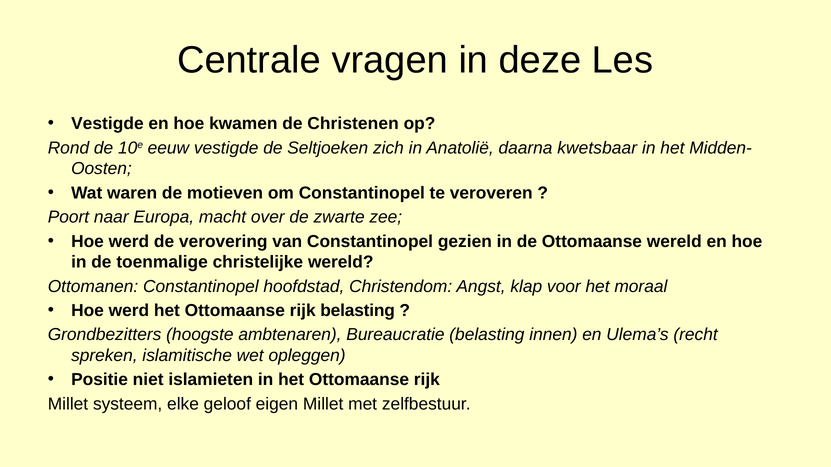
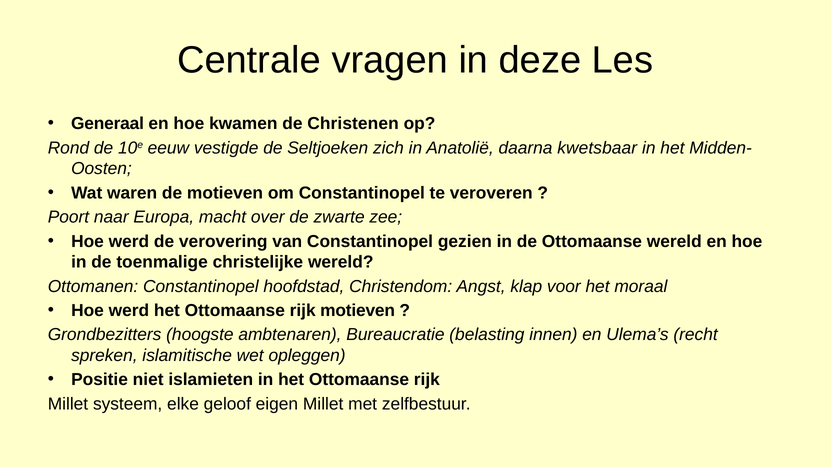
Vestigde at (107, 124): Vestigde -> Generaal
rijk belasting: belasting -> motieven
